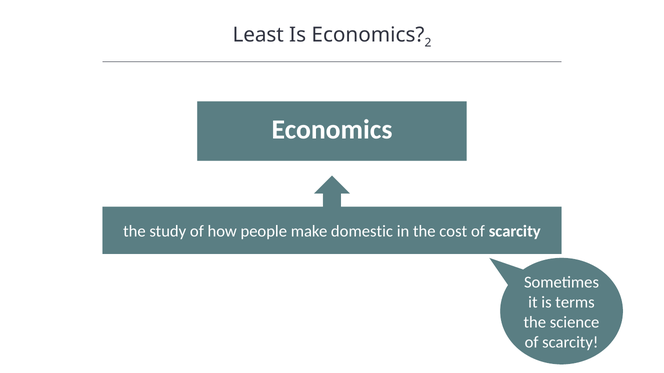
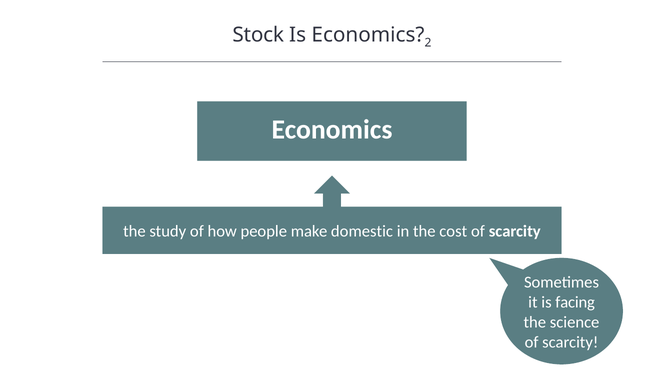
Least: Least -> Stock
terms: terms -> facing
